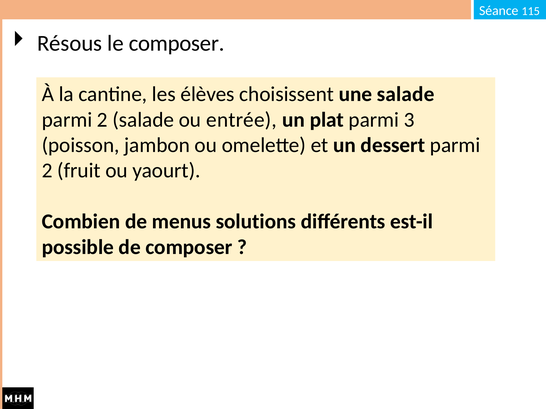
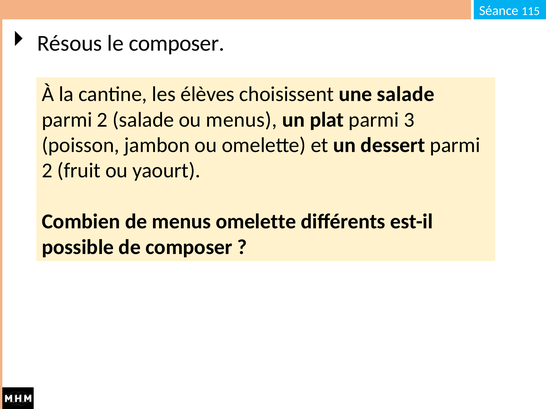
ou entrée: entrée -> menus
menus solutions: solutions -> omelette
